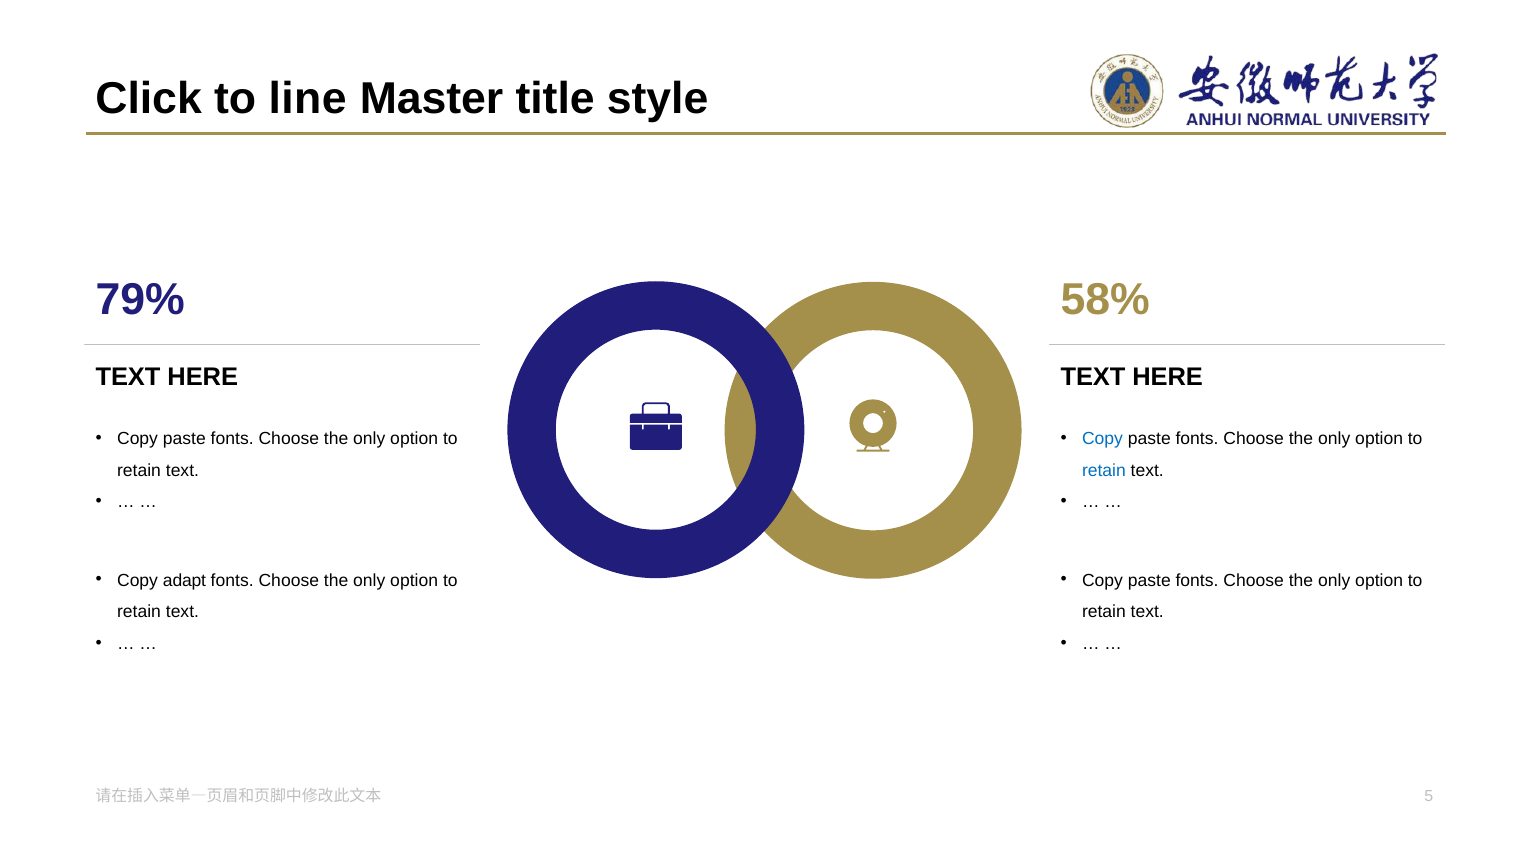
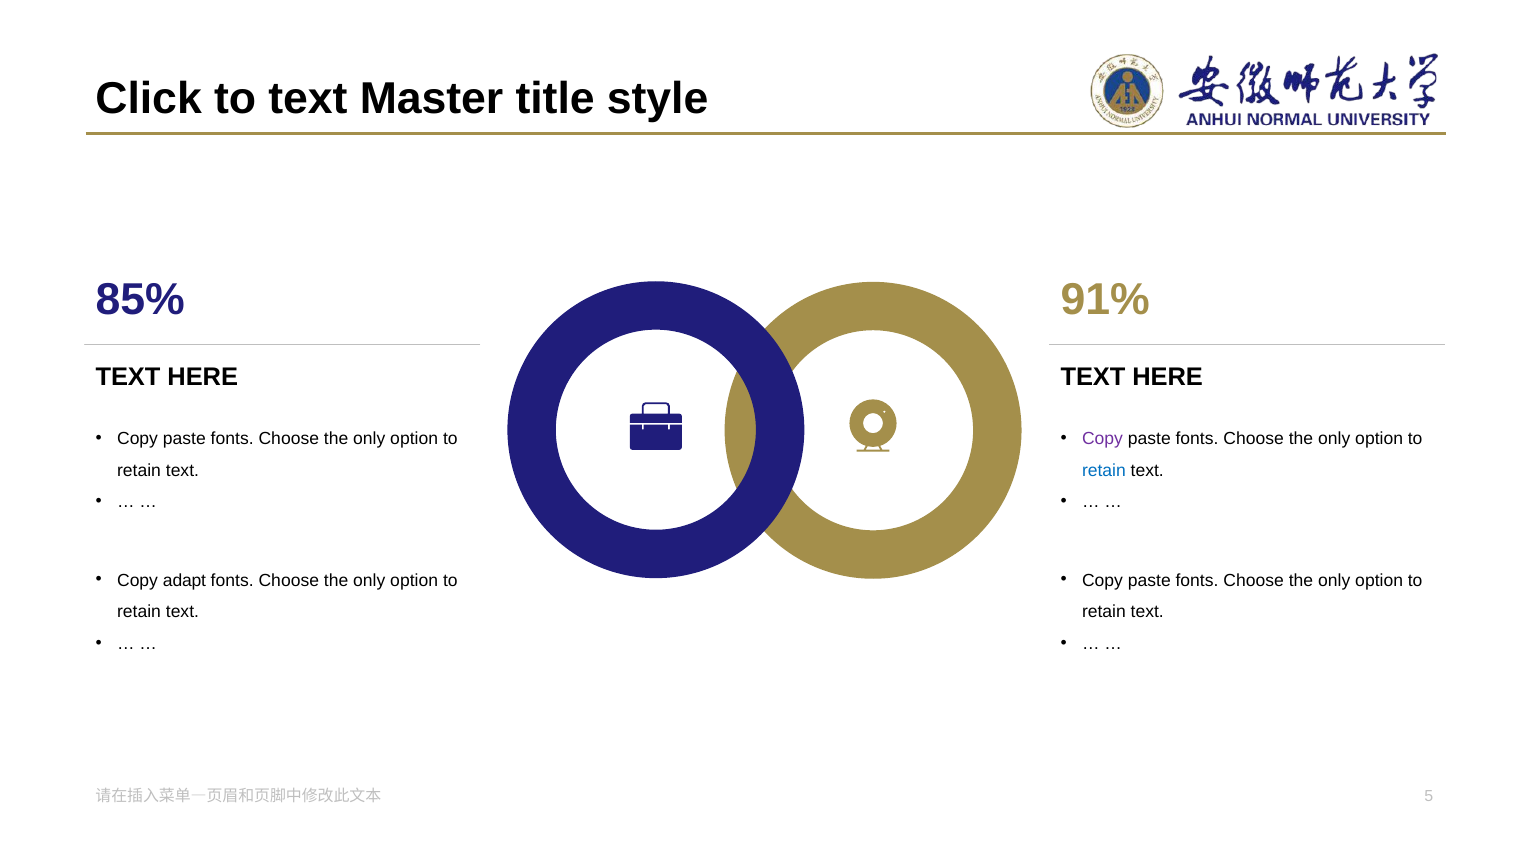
to line: line -> text
79%: 79% -> 85%
58%: 58% -> 91%
Copy at (1102, 439) colour: blue -> purple
